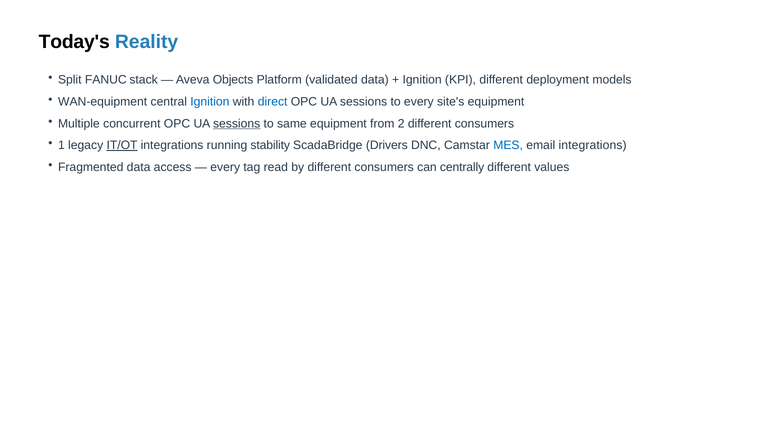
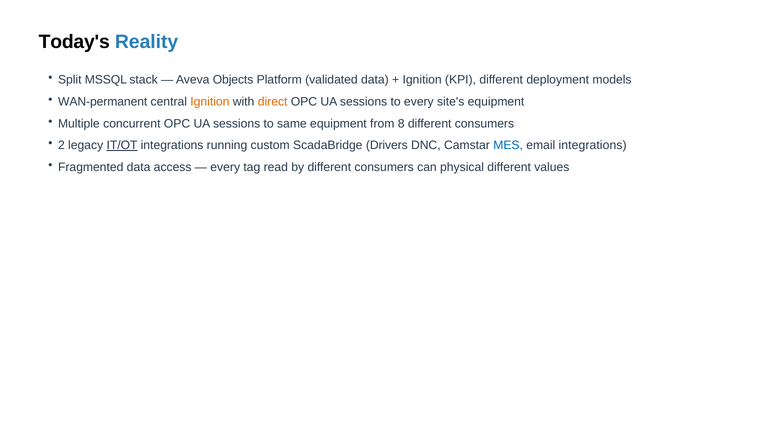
FANUC: FANUC -> MSSQL
WAN-equipment: WAN-equipment -> WAN-permanent
Ignition at (210, 102) colour: blue -> orange
direct colour: blue -> orange
sessions at (237, 123) underline: present -> none
2: 2 -> 8
1: 1 -> 2
stability: stability -> custom
centrally: centrally -> physical
